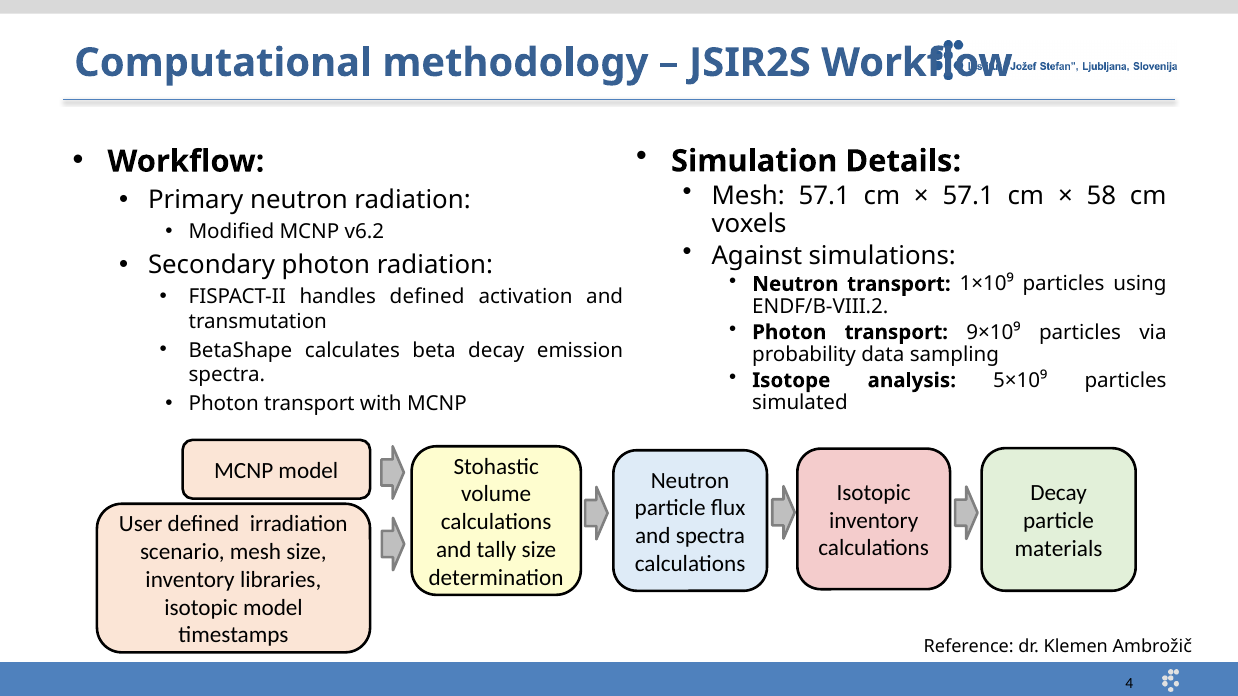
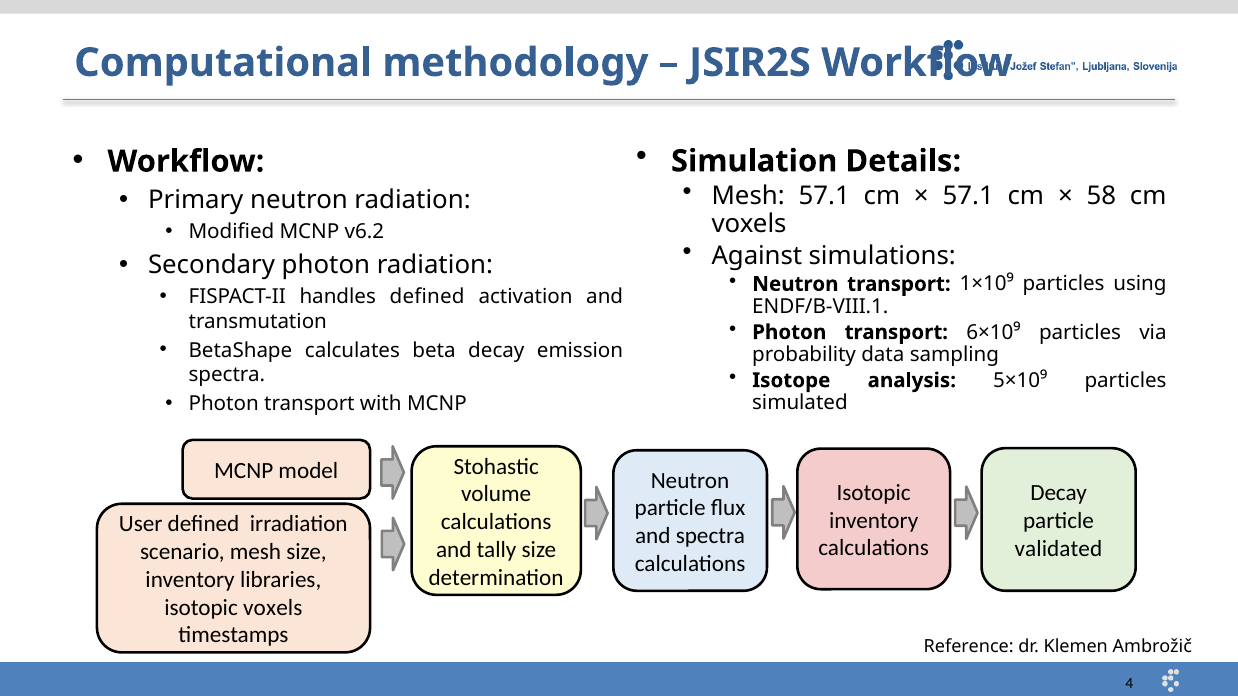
ENDF/B-VIII.2: ENDF/B-VIII.2 -> ENDF/B-VIII.1
9×10⁹: 9×10⁹ -> 6×10⁹
materials: materials -> validated
isotopic model: model -> voxels
